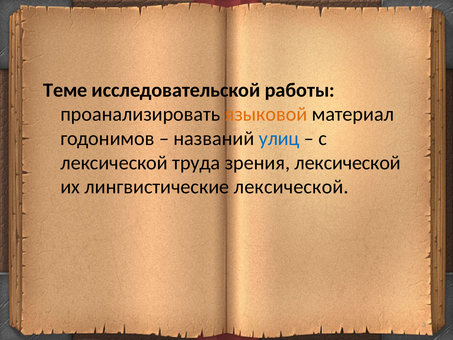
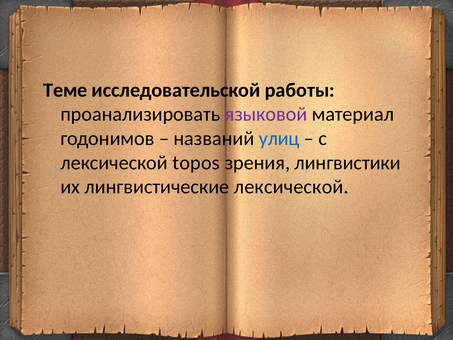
языковой colour: orange -> purple
труда: труда -> topos
зрения лексической: лексической -> лингвистики
